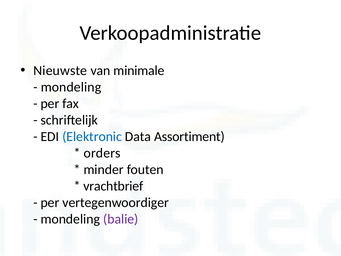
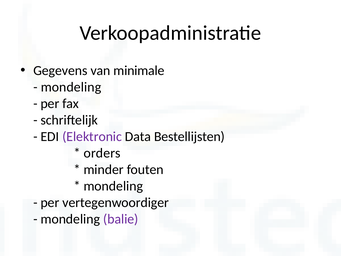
Nieuwste: Nieuwste -> Gegevens
Elektronic colour: blue -> purple
Assortiment: Assortiment -> Bestellijsten
vrachtbrief at (113, 186): vrachtbrief -> mondeling
